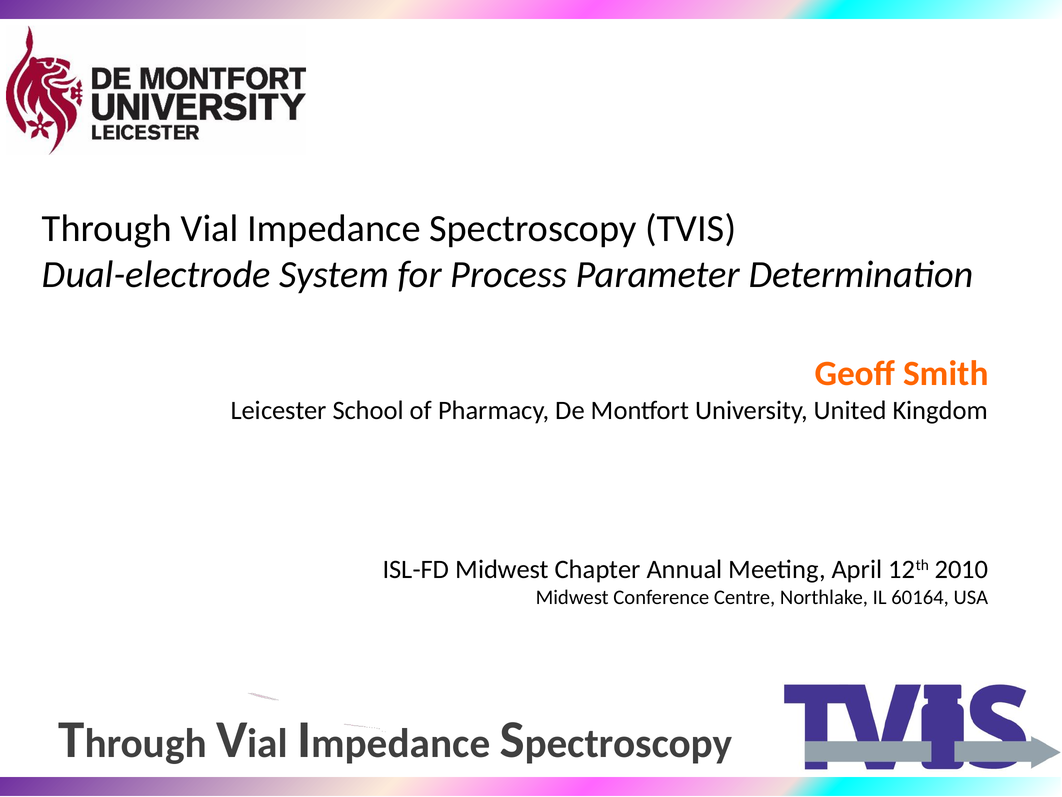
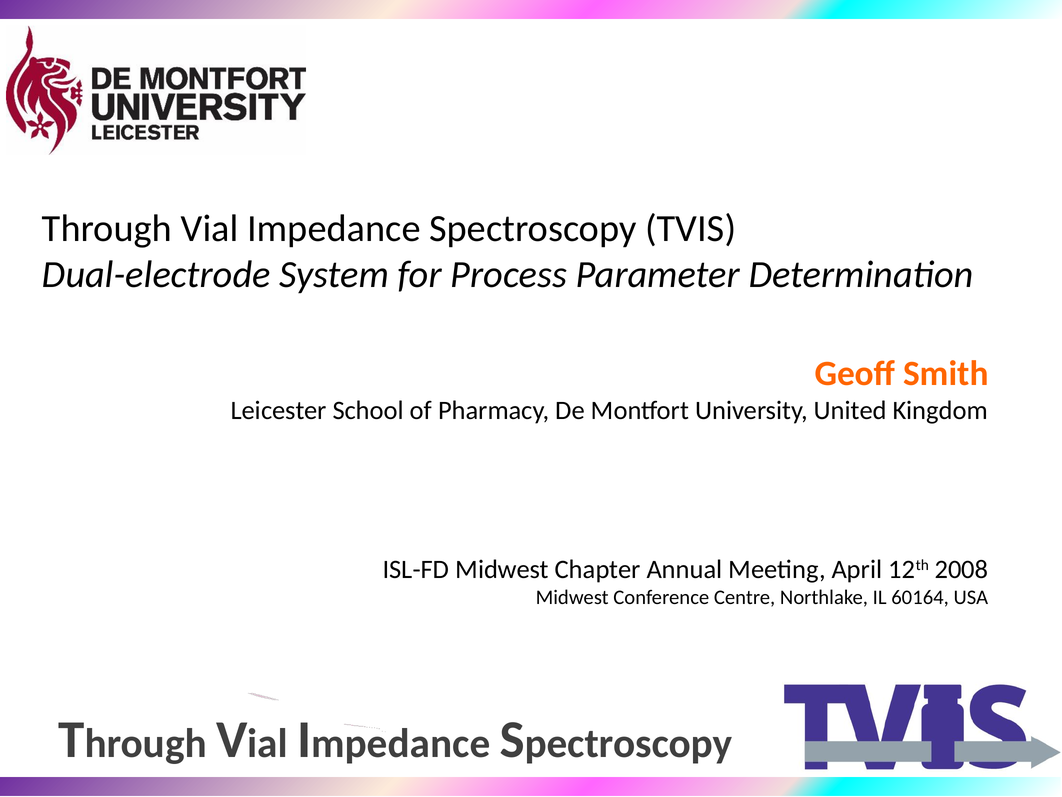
2010: 2010 -> 2008
